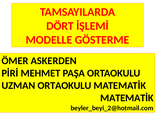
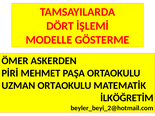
MATEMATİK at (127, 98): MATEMATİK -> İLKÖĞRETİM
